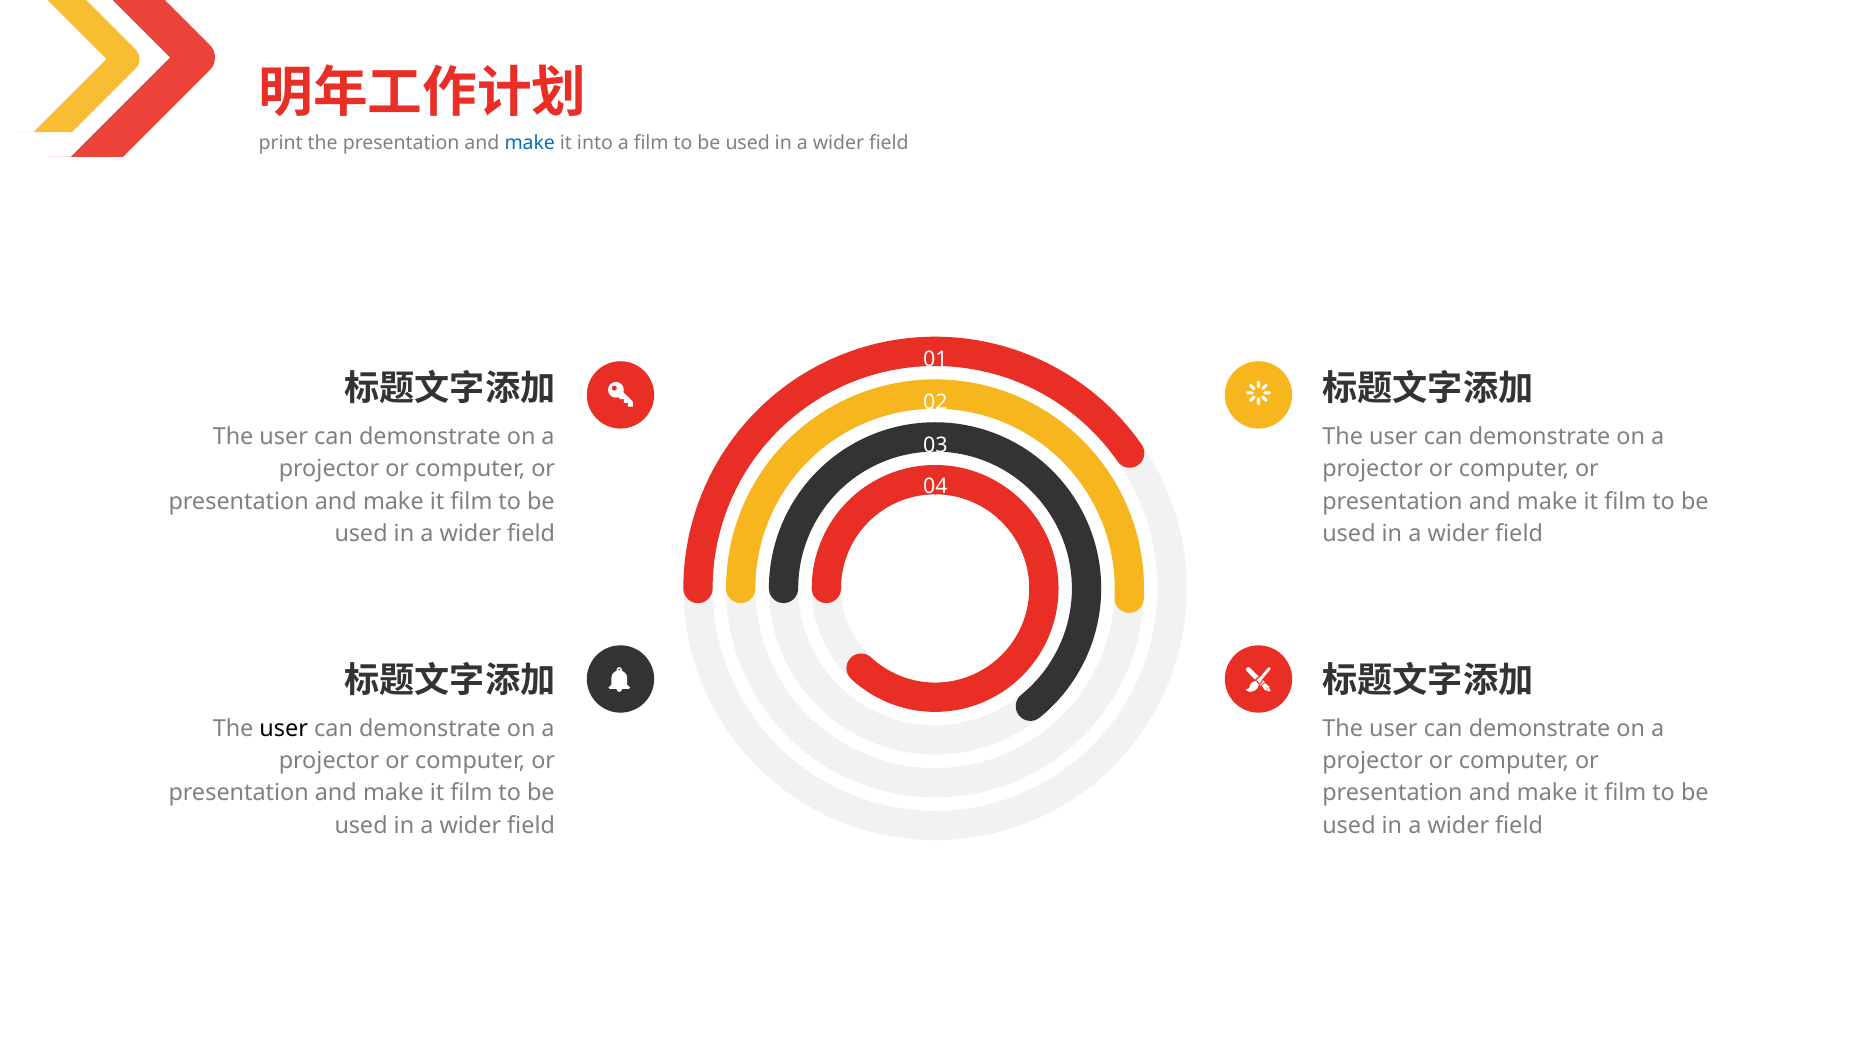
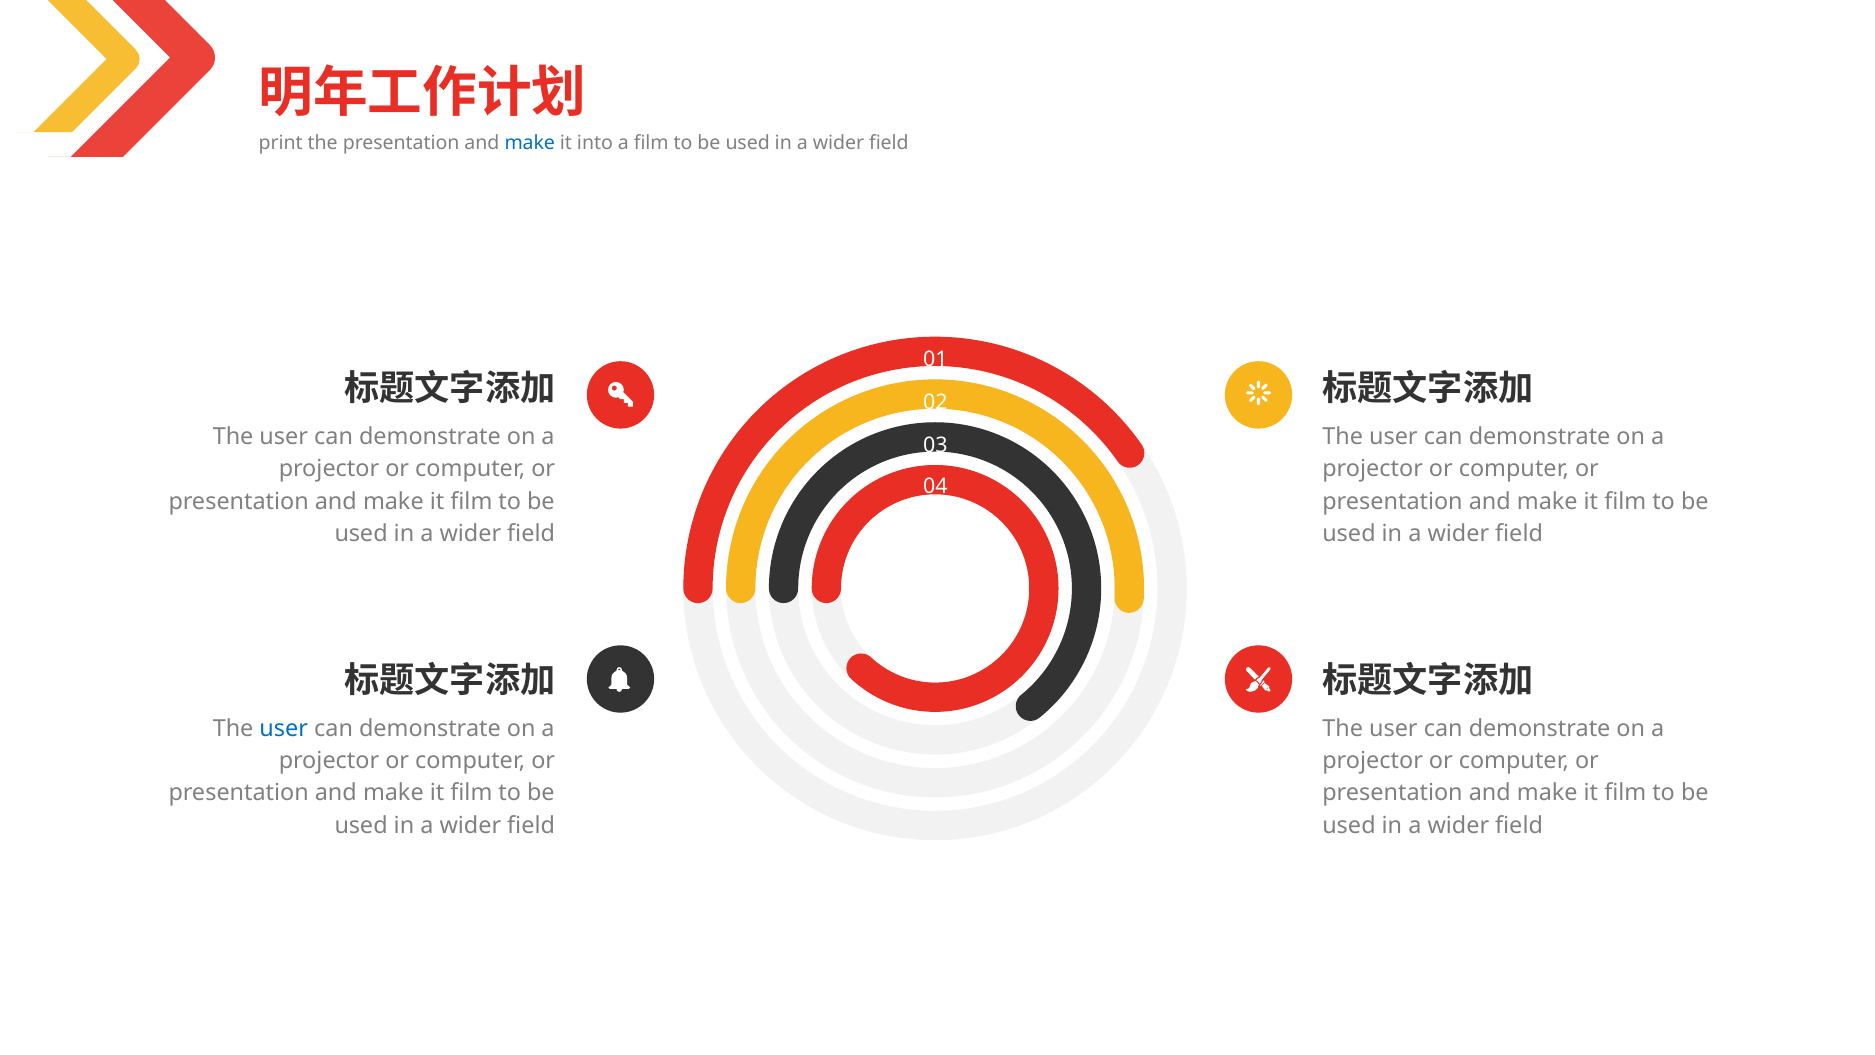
user at (284, 729) colour: black -> blue
